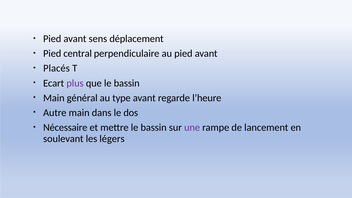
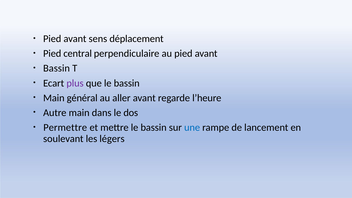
Placés at (57, 68): Placés -> Bassin
type: type -> aller
Nécessaire: Nécessaire -> Permettre
une colour: purple -> blue
